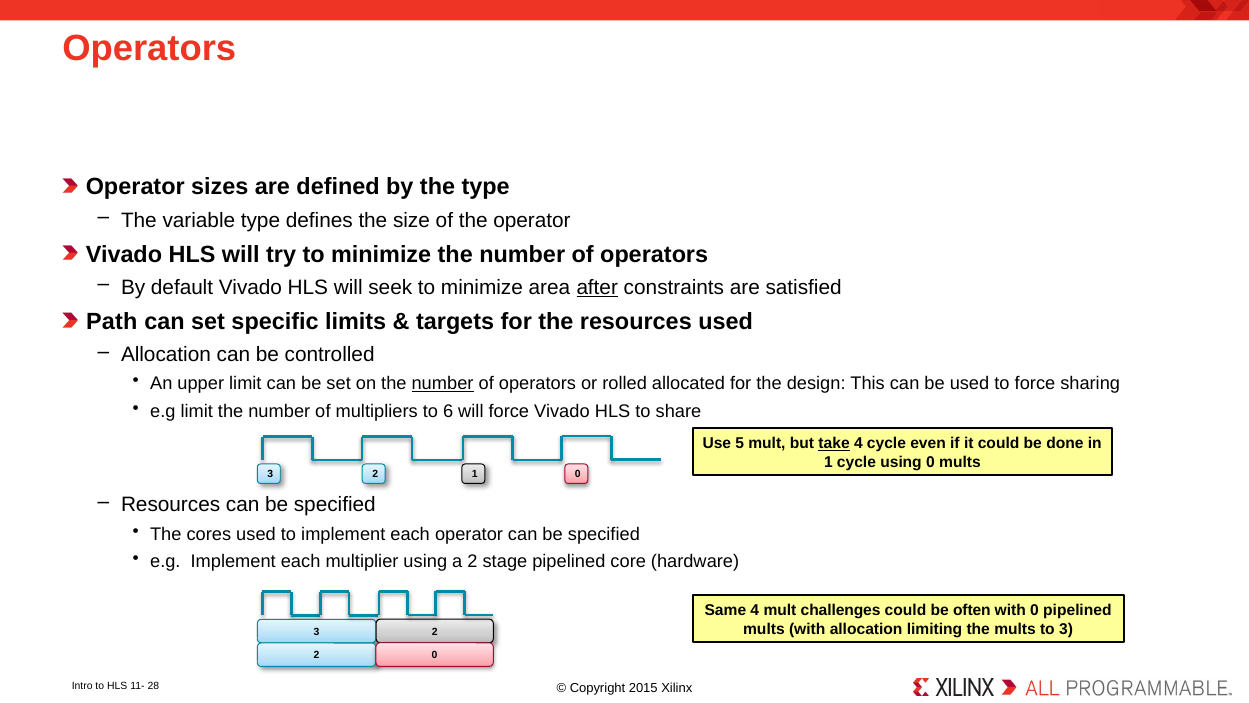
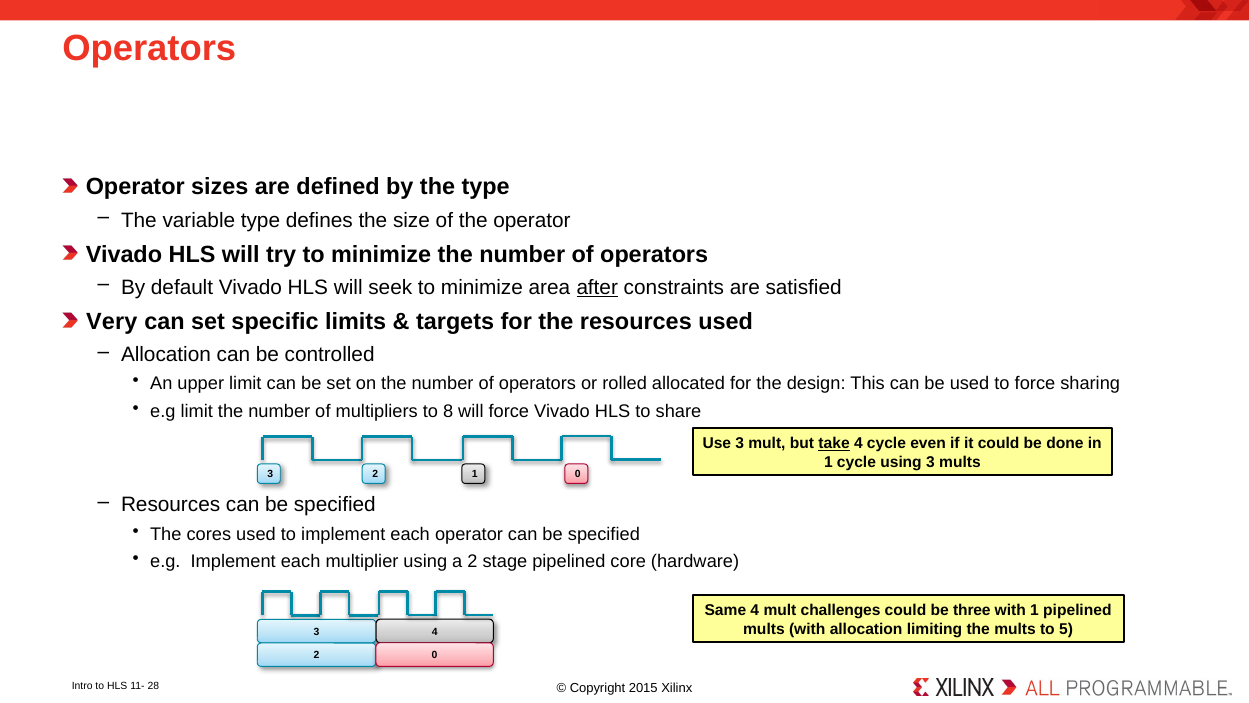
Path: Path -> Very
number at (443, 384) underline: present -> none
6: 6 -> 8
Use 5: 5 -> 3
using 0: 0 -> 3
often: often -> three
with 0: 0 -> 1
to 3: 3 -> 5
2 at (435, 631): 2 -> 4
